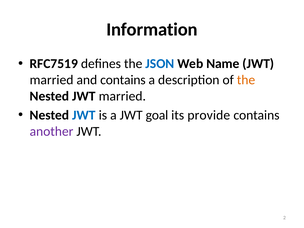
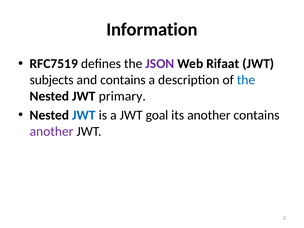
JSON colour: blue -> purple
Name: Name -> Rifaat
married at (52, 80): married -> subjects
the at (246, 80) colour: orange -> blue
Nested JWT married: married -> primary
its provide: provide -> another
